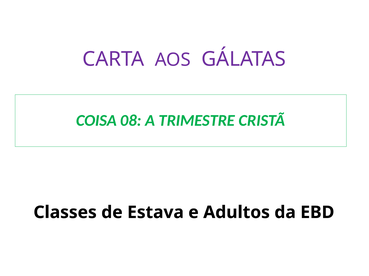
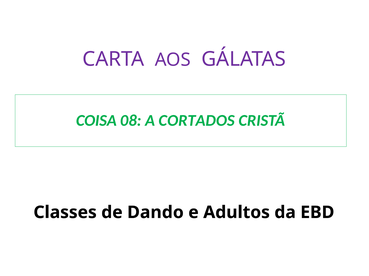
TRIMESTRE: TRIMESTRE -> CORTADOS
Estava: Estava -> Dando
